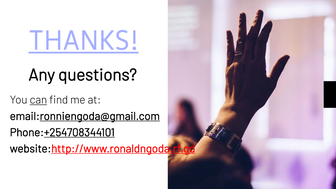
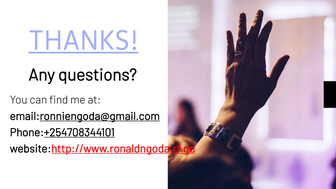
can underline: present -> none
